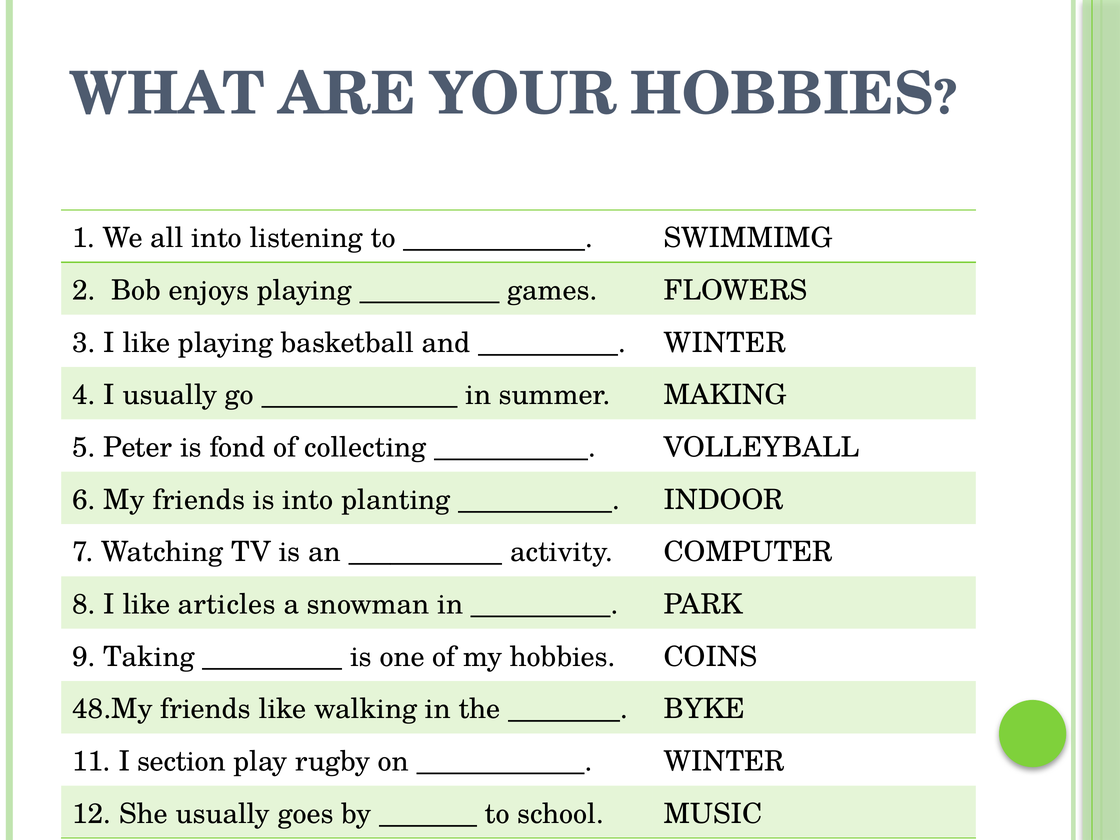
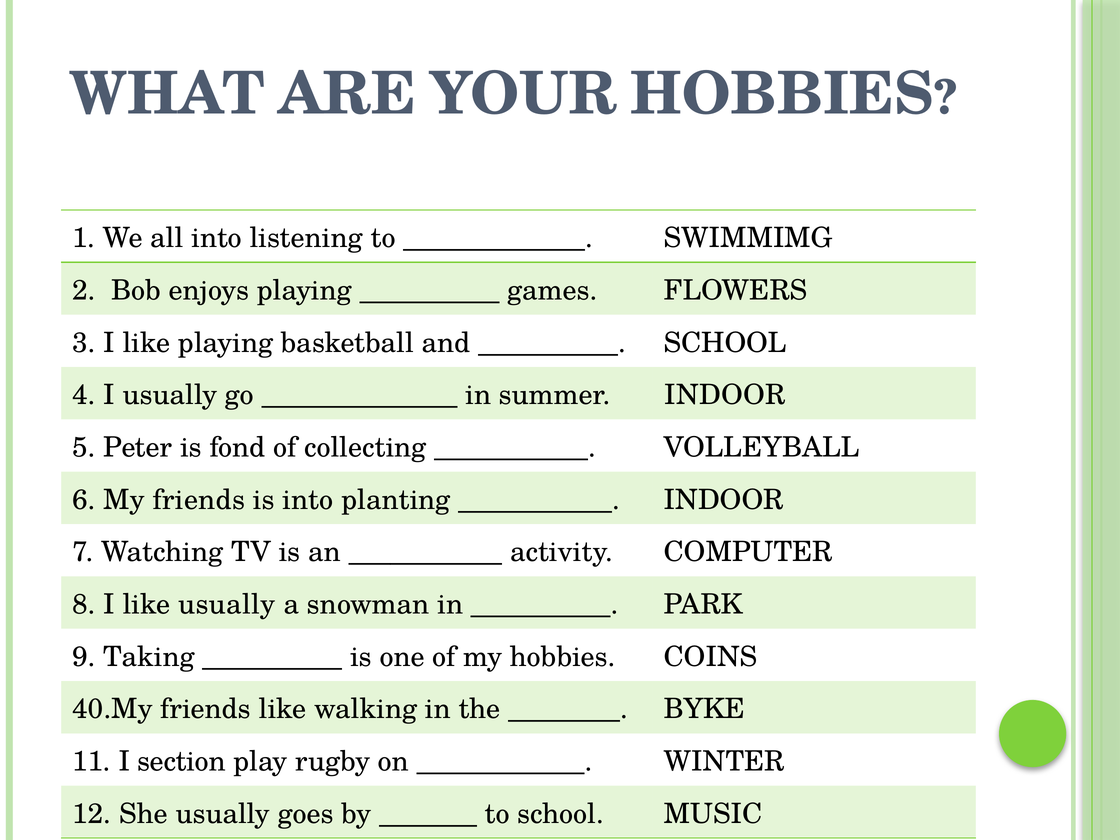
WINTER at (725, 343): WINTER -> SCHOOL
summer MAKING: MAKING -> INDOOR
like articles: articles -> usually
48.My: 48.My -> 40.My
